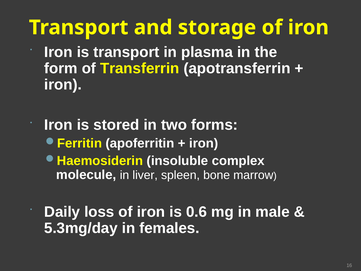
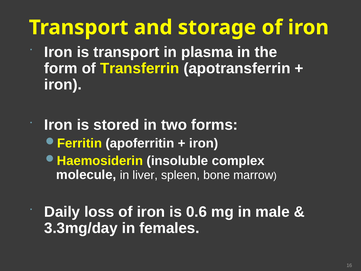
5.3mg/day: 5.3mg/day -> 3.3mg/day
